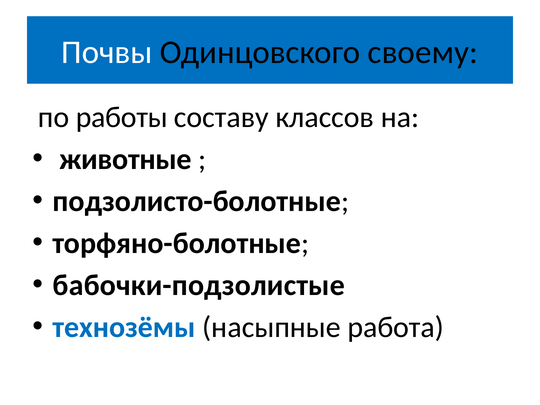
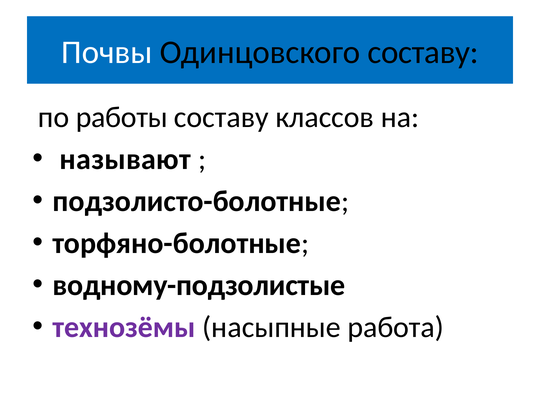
Одинцовского своему: своему -> составу
животные: животные -> называют
бабочки-подзолистые: бабочки-подзолистые -> водному-подзолистые
технозёмы colour: blue -> purple
